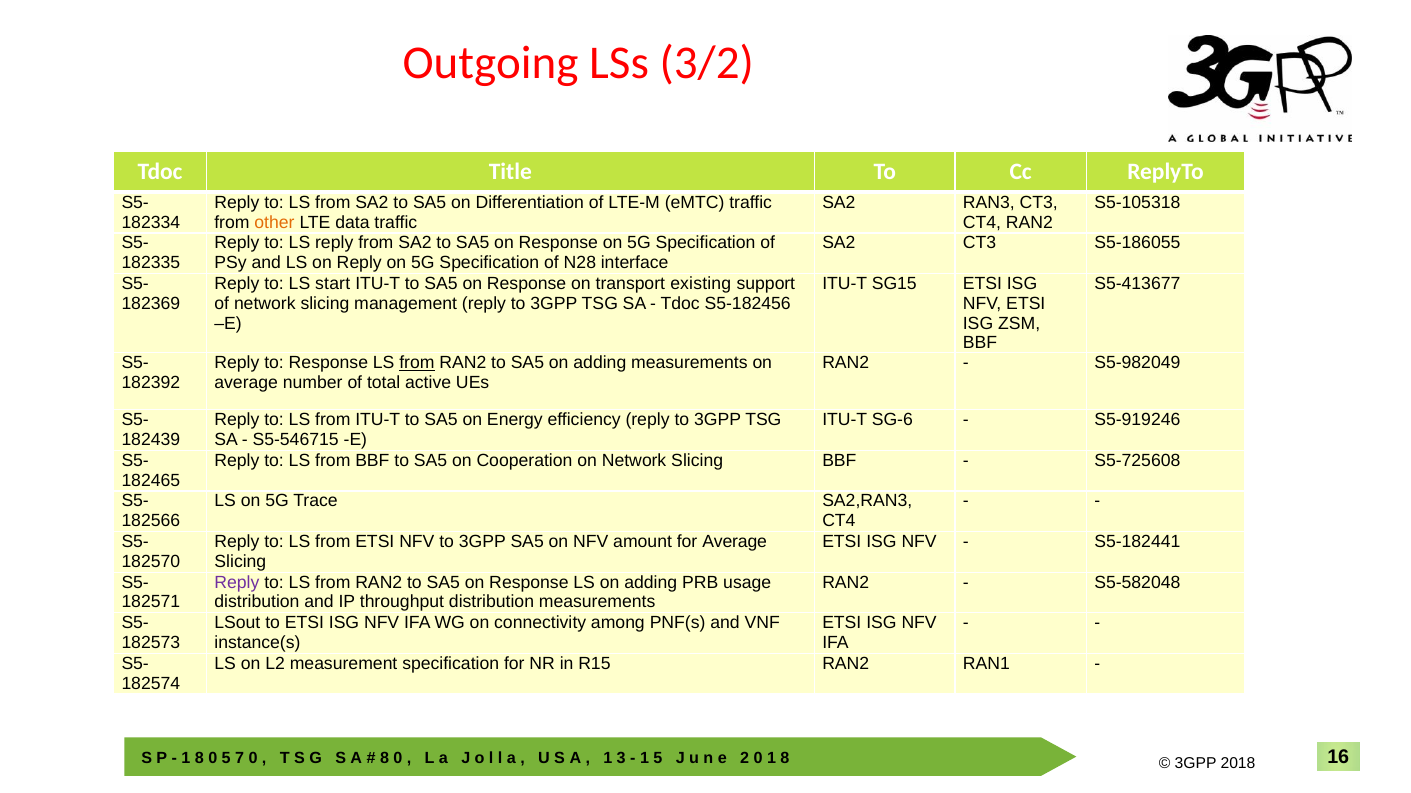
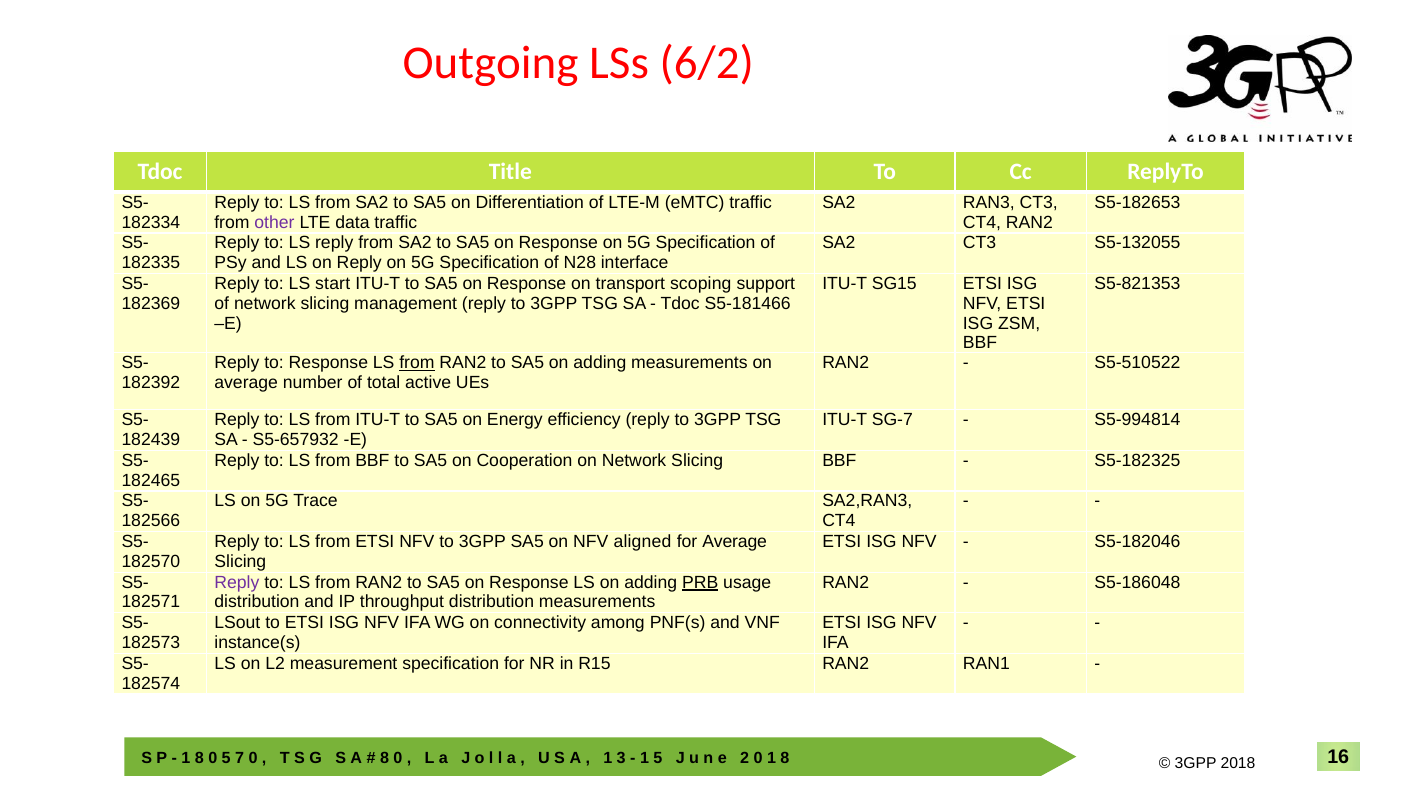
3/2: 3/2 -> 6/2
S5-105318: S5-105318 -> S5-182653
other colour: orange -> purple
S5-186055: S5-186055 -> S5-132055
existing: existing -> scoping
S5-413677: S5-413677 -> S5-821353
S5-182456: S5-182456 -> S5-181466
S5-982049: S5-982049 -> S5-510522
SG-6: SG-6 -> SG-7
S5-919246: S5-919246 -> S5-994814
S5-546715: S5-546715 -> S5-657932
S5-725608: S5-725608 -> S5-182325
amount: amount -> aligned
S5-182441: S5-182441 -> S5-182046
PRB underline: none -> present
S5-582048: S5-582048 -> S5-186048
